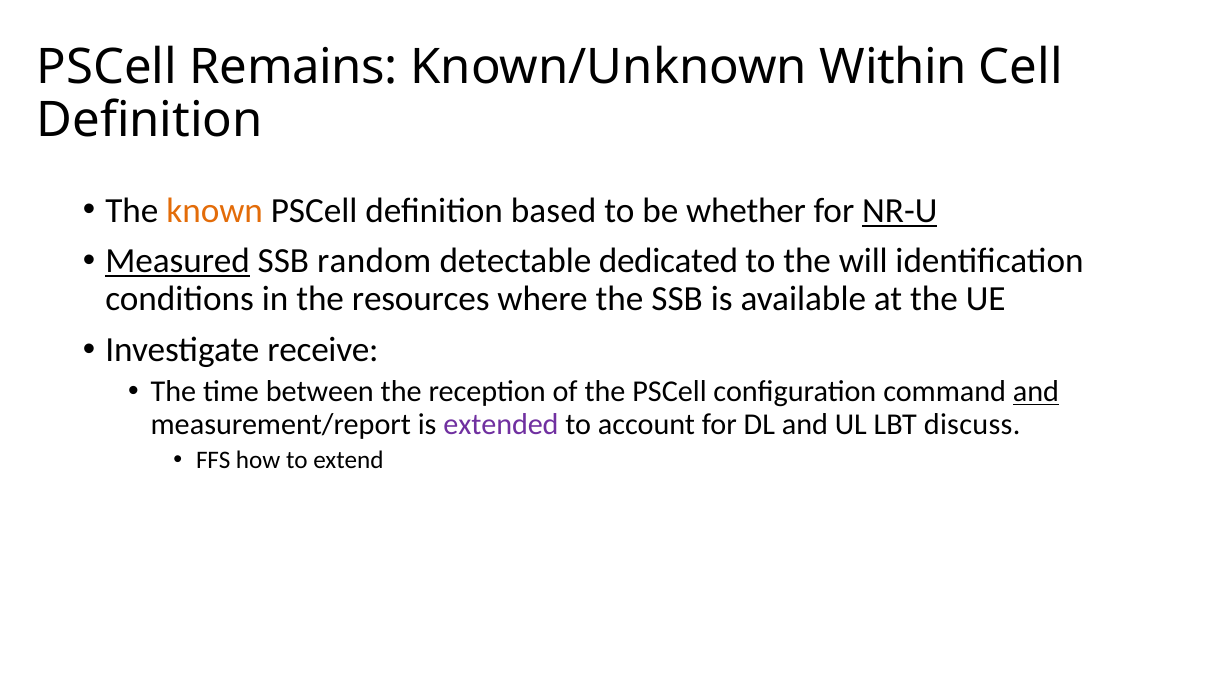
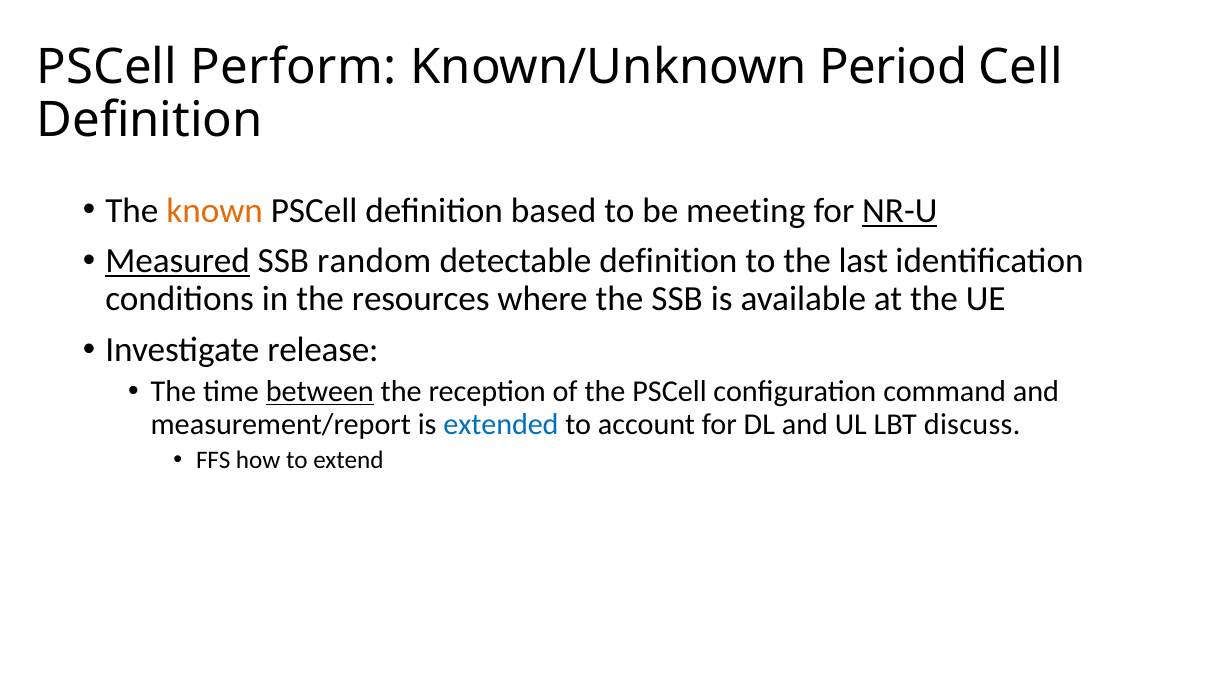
Remains: Remains -> Perform
Within: Within -> Period
whether: whether -> meeting
detectable dedicated: dedicated -> definition
will: will -> last
receive: receive -> release
between underline: none -> present
and at (1036, 391) underline: present -> none
extended colour: purple -> blue
